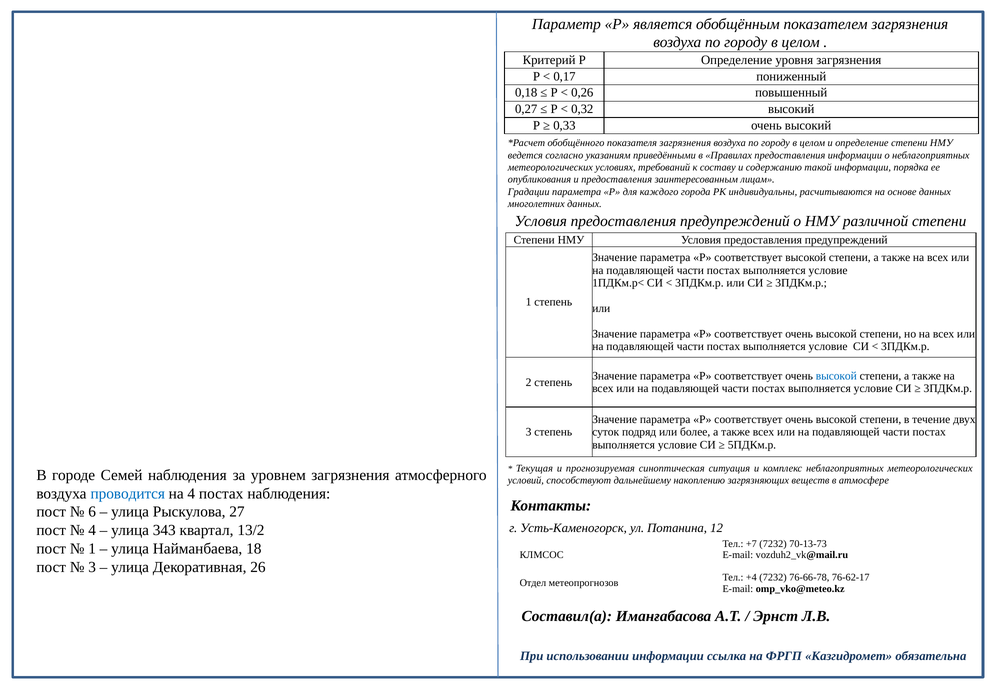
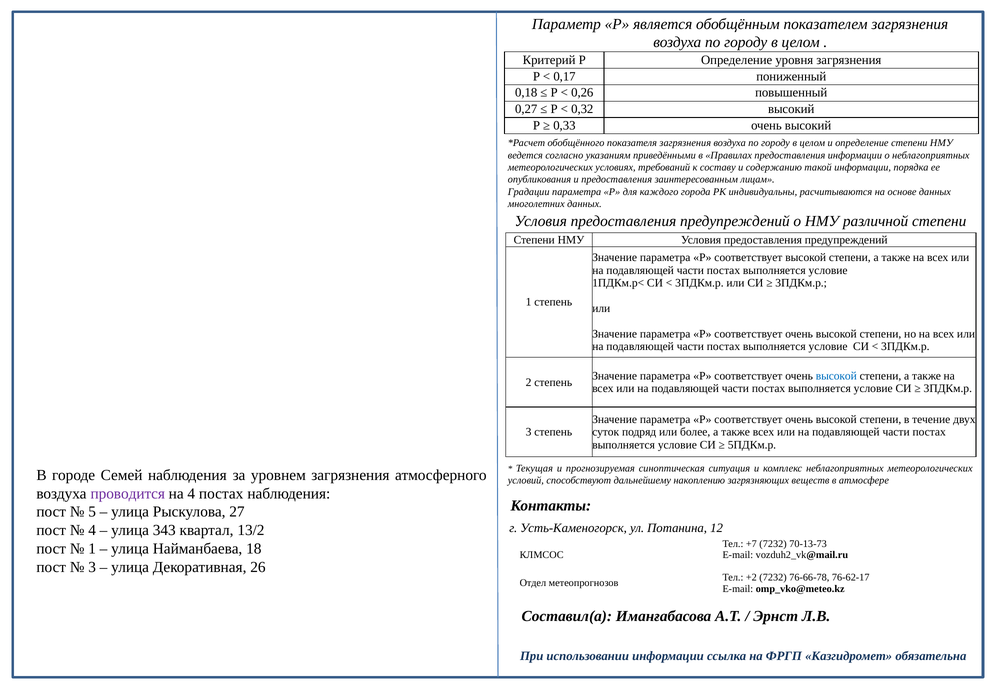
проводится colour: blue -> purple
6: 6 -> 5
+4: +4 -> +2
